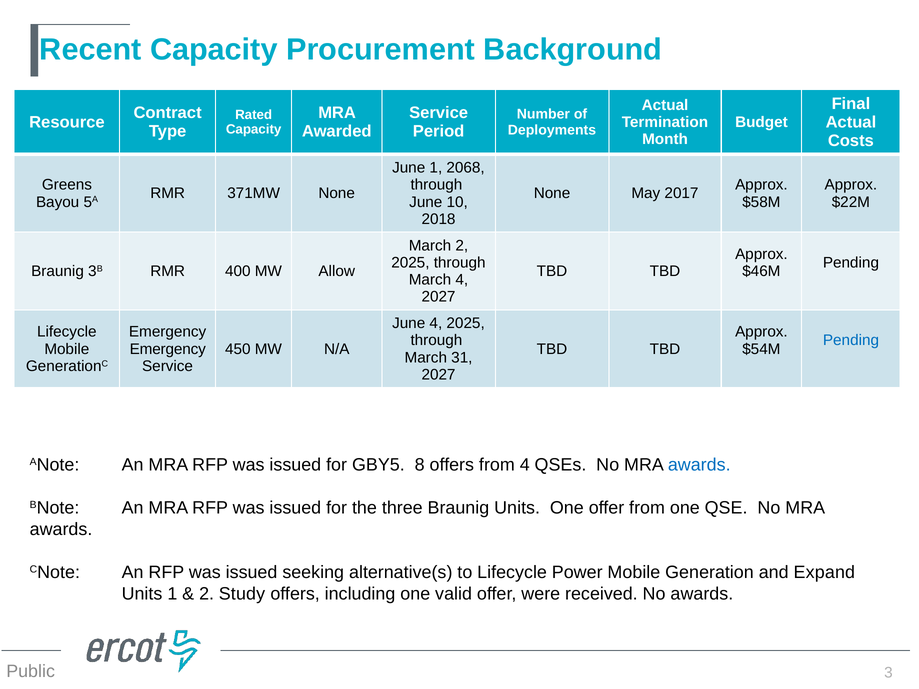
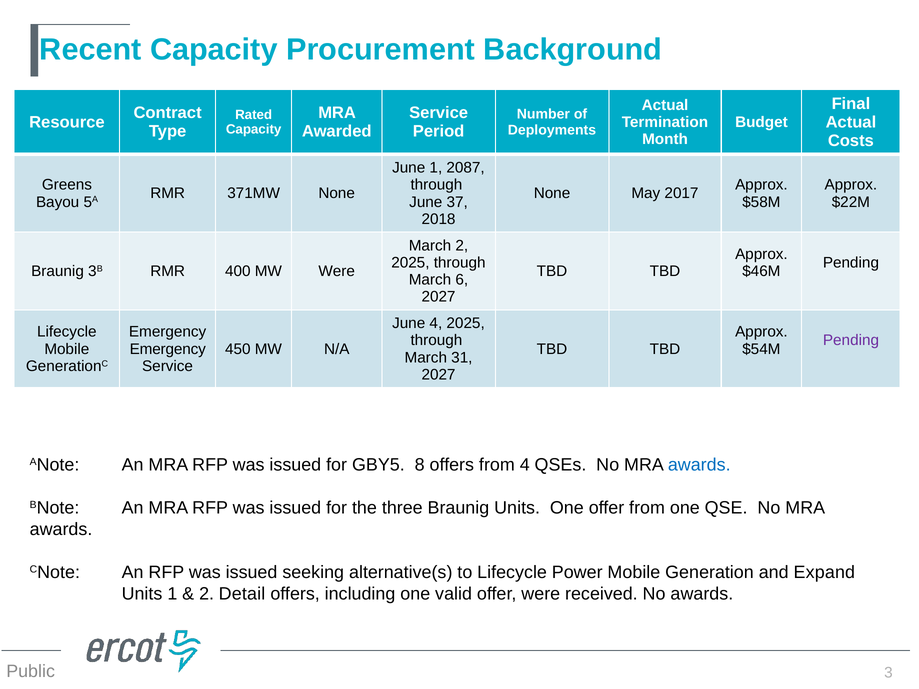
2068: 2068 -> 2087
10: 10 -> 37
MW Allow: Allow -> Were
March 4: 4 -> 6
Pending at (851, 341) colour: blue -> purple
Study: Study -> Detail
